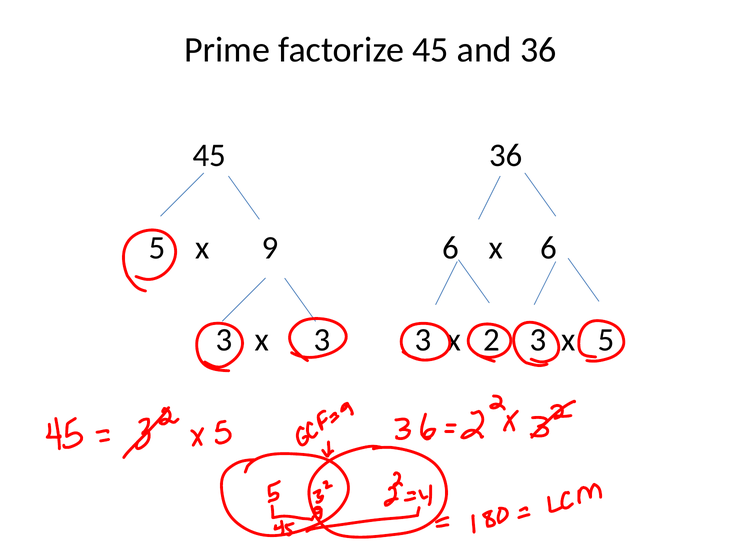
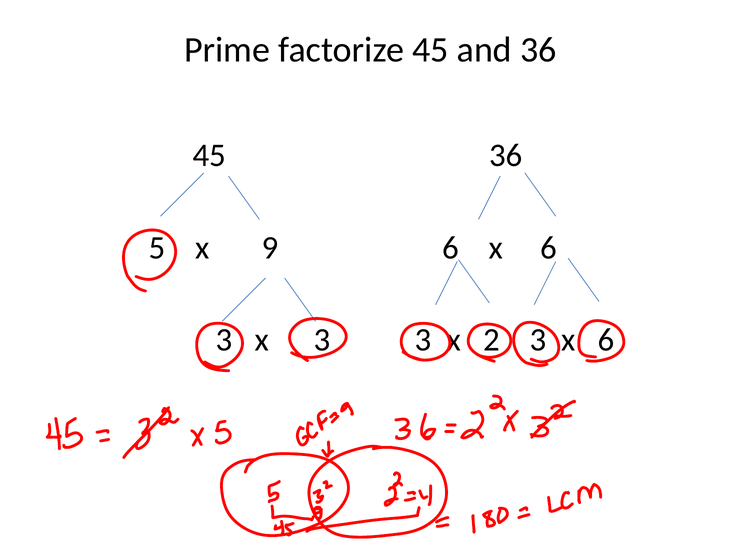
3 x 5: 5 -> 6
